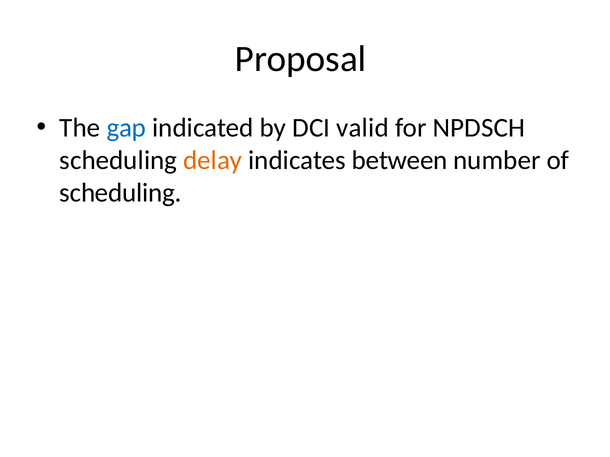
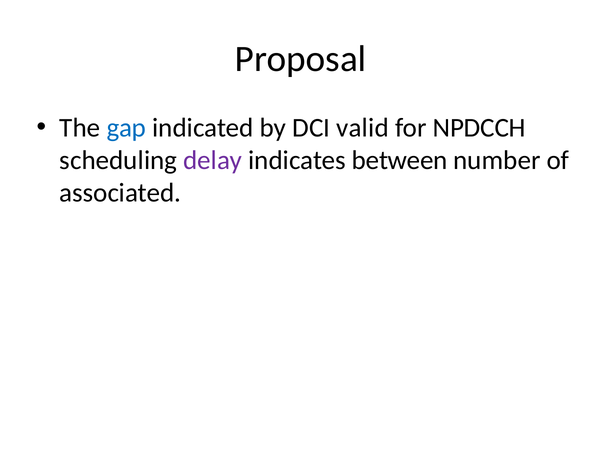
NPDSCH: NPDSCH -> NPDCCH
delay colour: orange -> purple
scheduling at (120, 193): scheduling -> associated
